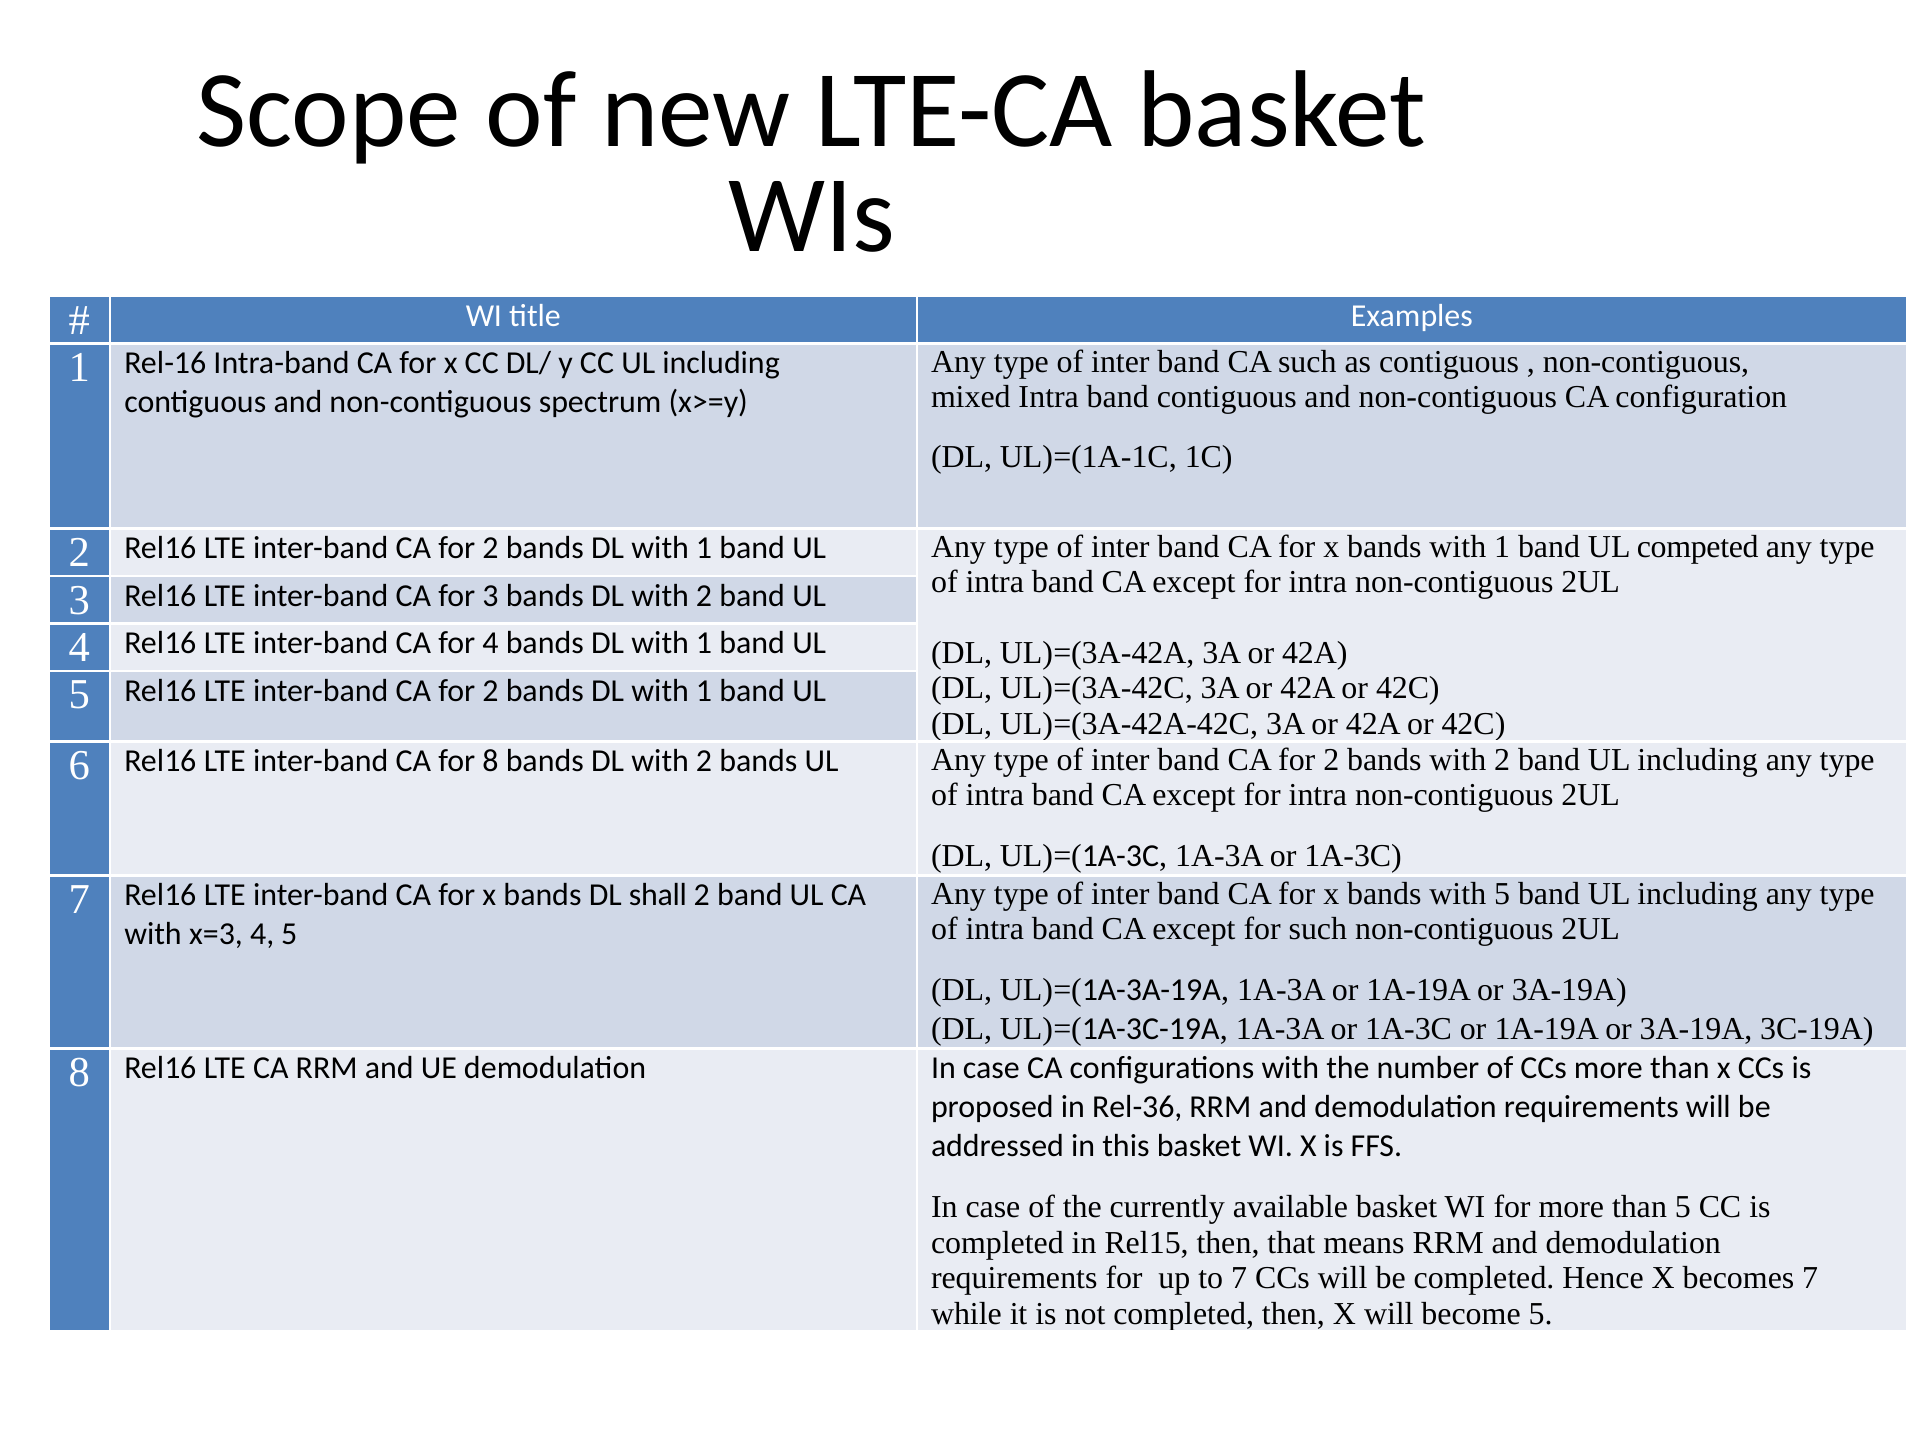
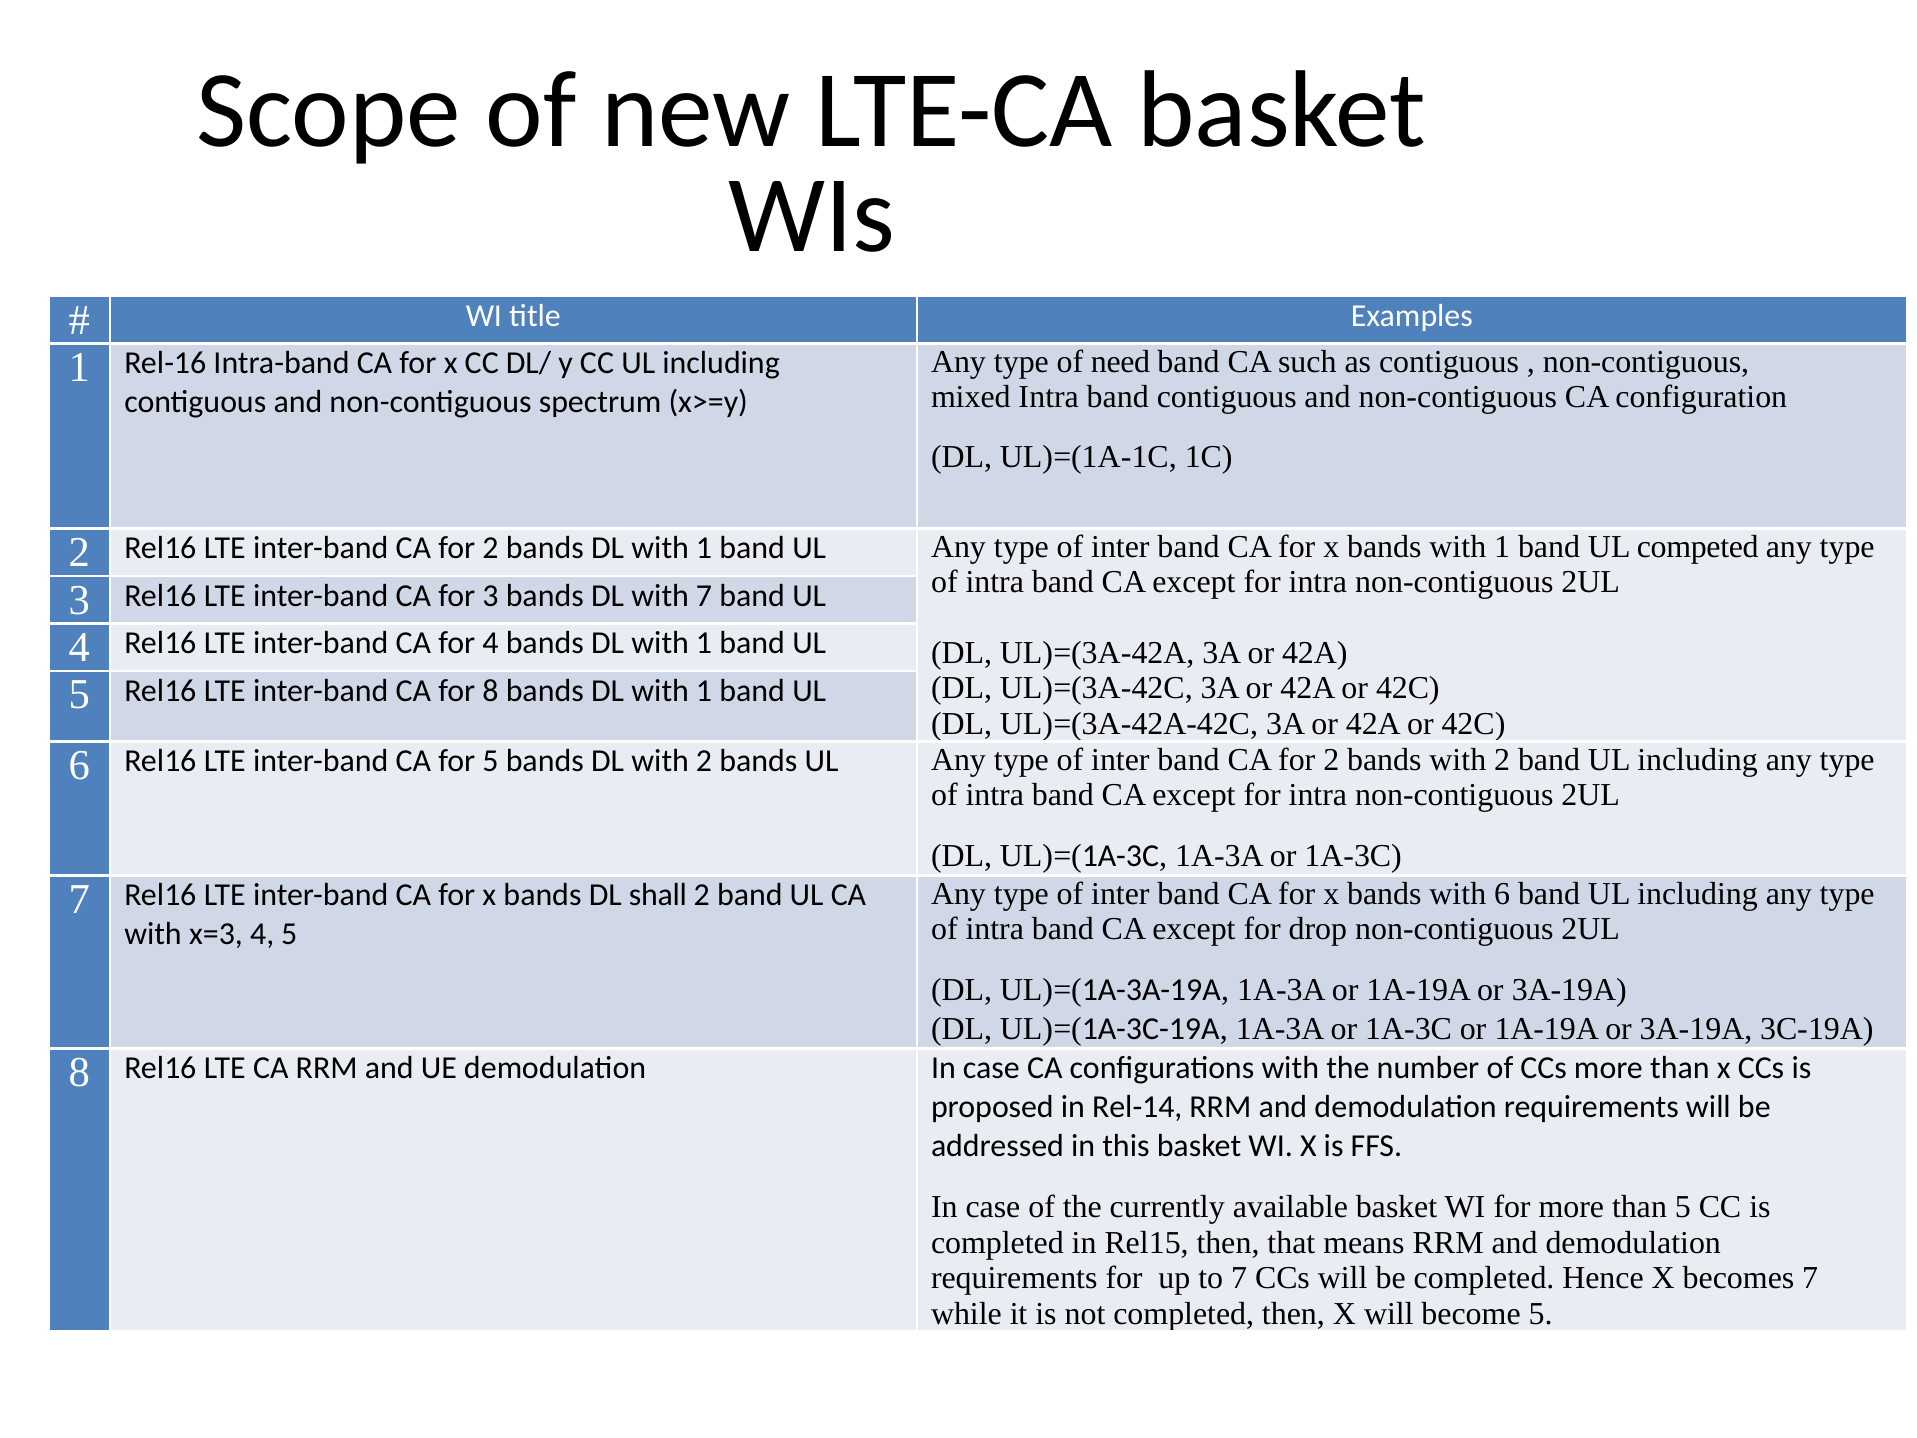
inter at (1120, 361): inter -> need
2 at (704, 596): 2 -> 7
2 at (490, 691): 2 -> 8
for 8: 8 -> 5
with 5: 5 -> 6
for such: such -> drop
Rel-36: Rel-36 -> Rel-14
